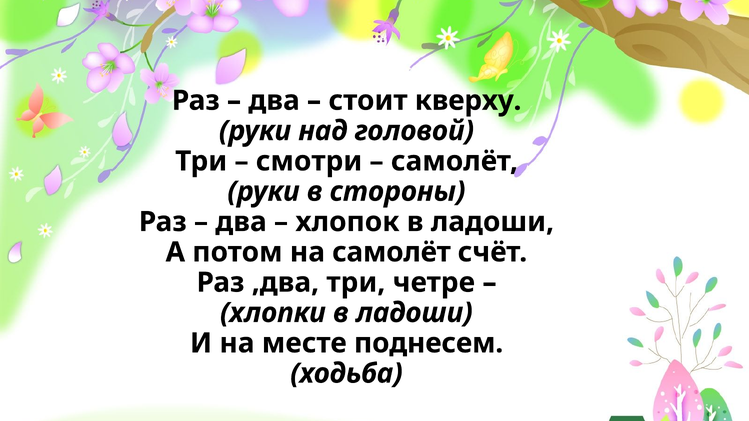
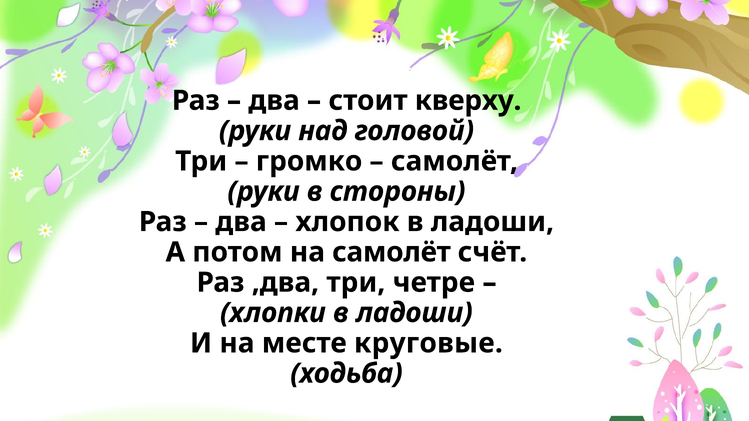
смотри: смотри -> громко
поднесем: поднесем -> круговые
